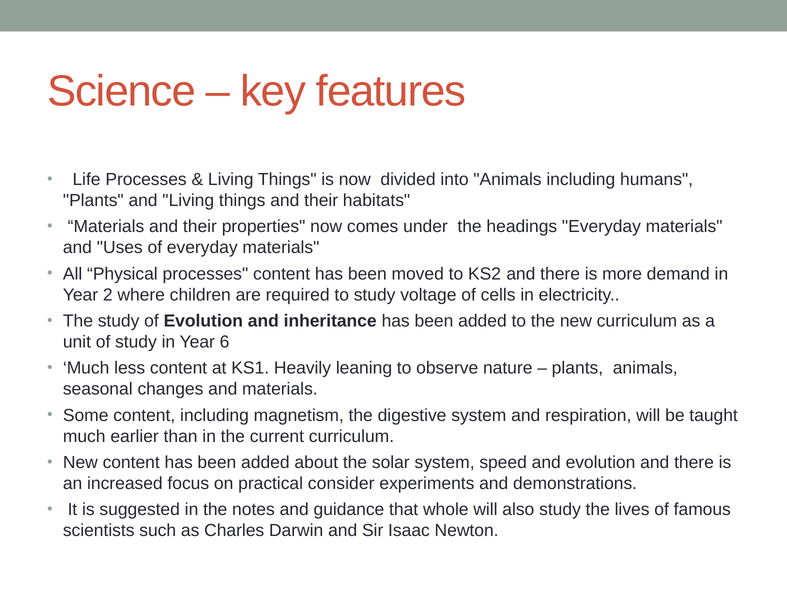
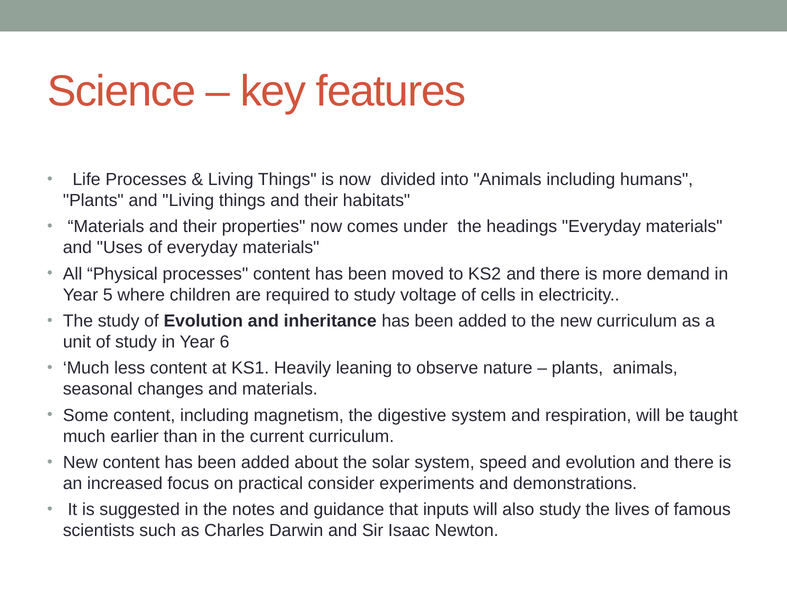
2: 2 -> 5
whole: whole -> inputs
